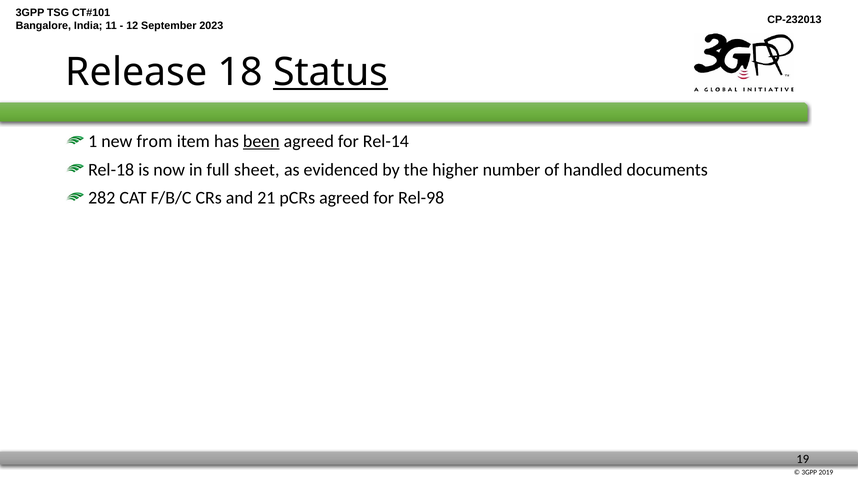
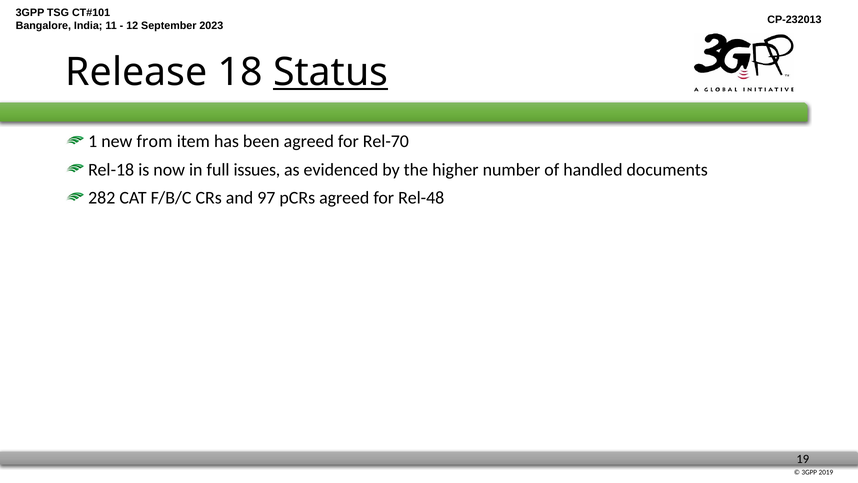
been underline: present -> none
Rel-14: Rel-14 -> Rel-70
sheet: sheet -> issues
21: 21 -> 97
Rel-98: Rel-98 -> Rel-48
